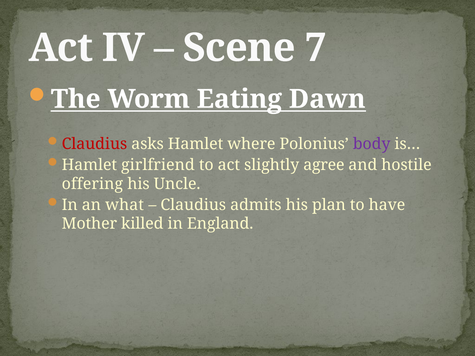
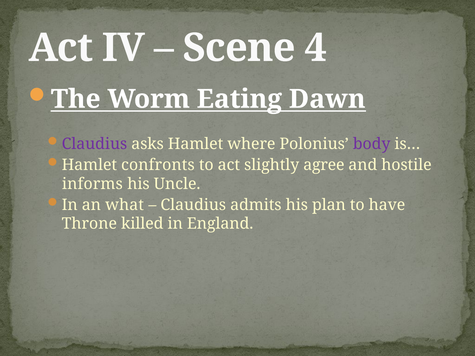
7: 7 -> 4
Claudius at (94, 144) colour: red -> purple
girlfriend: girlfriend -> confronts
offering: offering -> informs
Mother: Mother -> Throne
